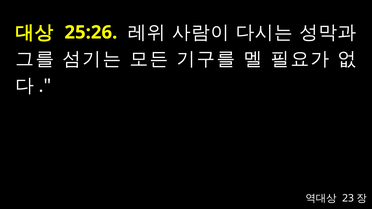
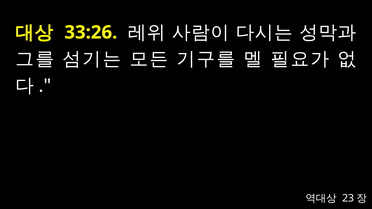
25:26: 25:26 -> 33:26
